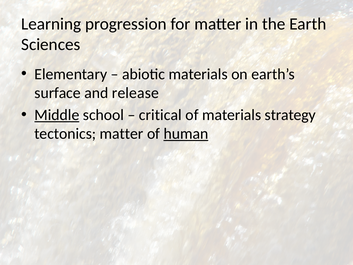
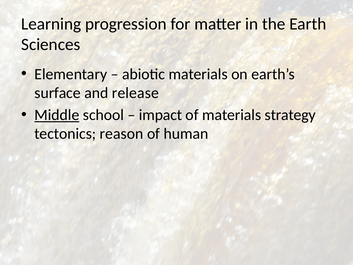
critical: critical -> impact
tectonics matter: matter -> reason
human underline: present -> none
